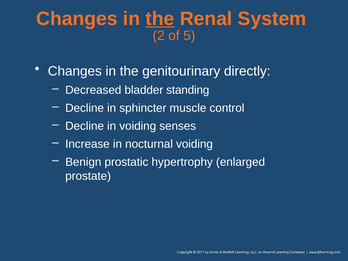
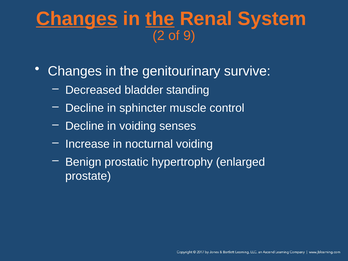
Changes at (77, 19) underline: none -> present
5: 5 -> 9
directly: directly -> survive
